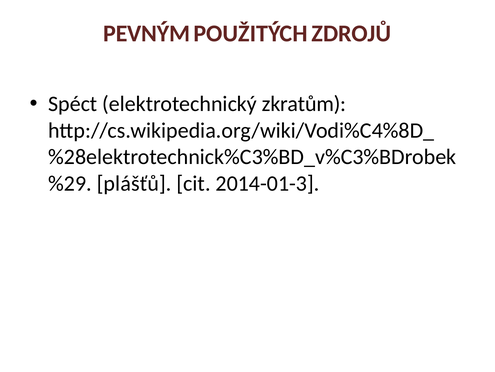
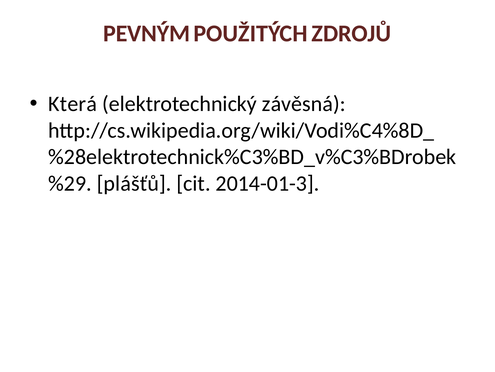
Spéct: Spéct -> Která
zkratům: zkratům -> závěsná
